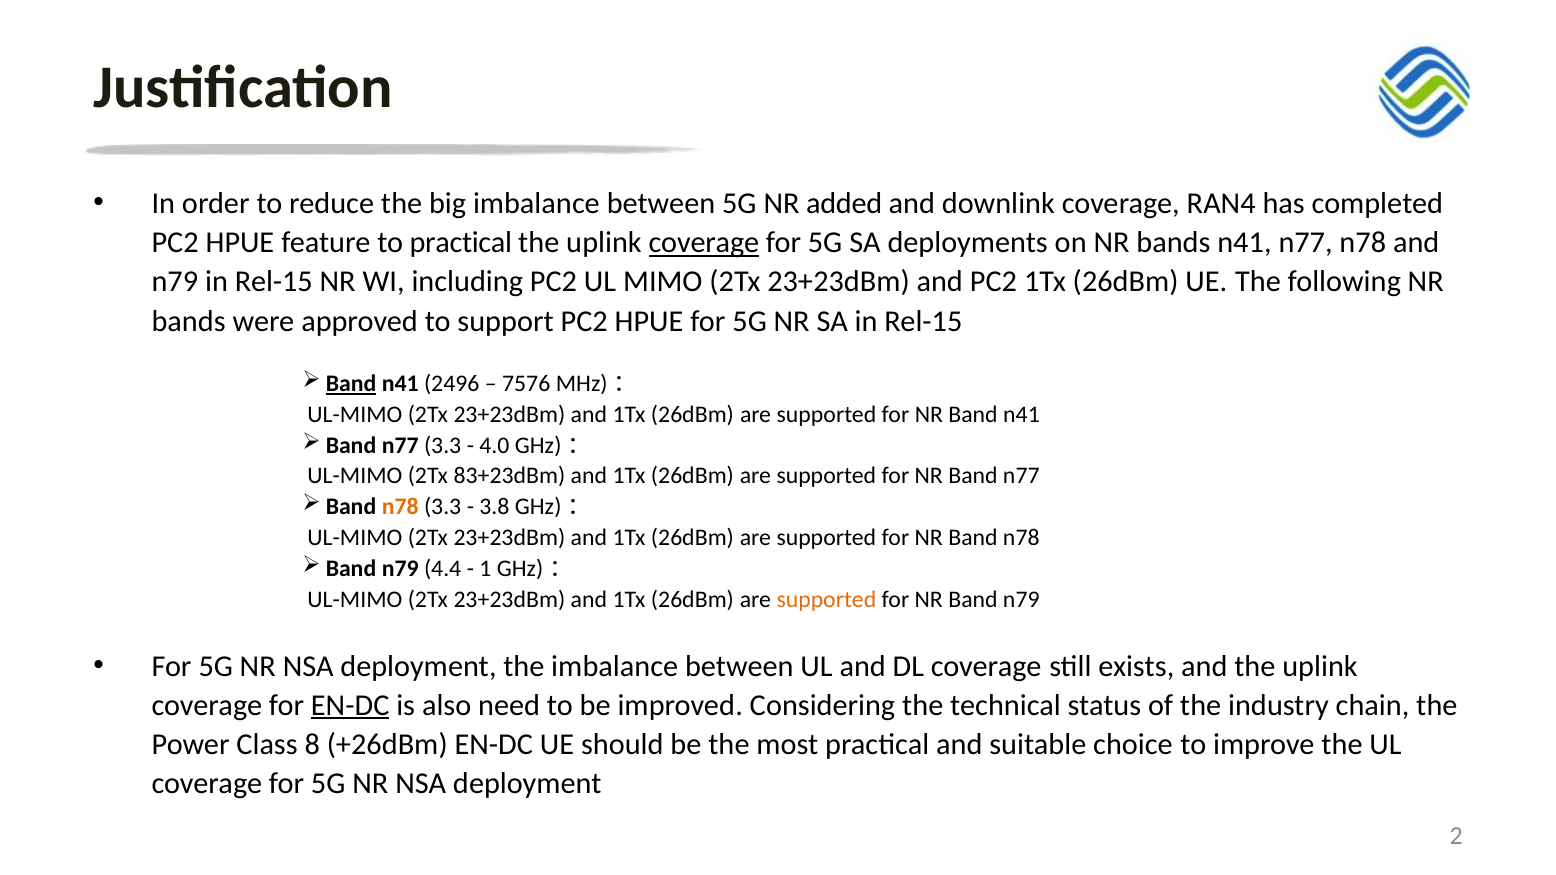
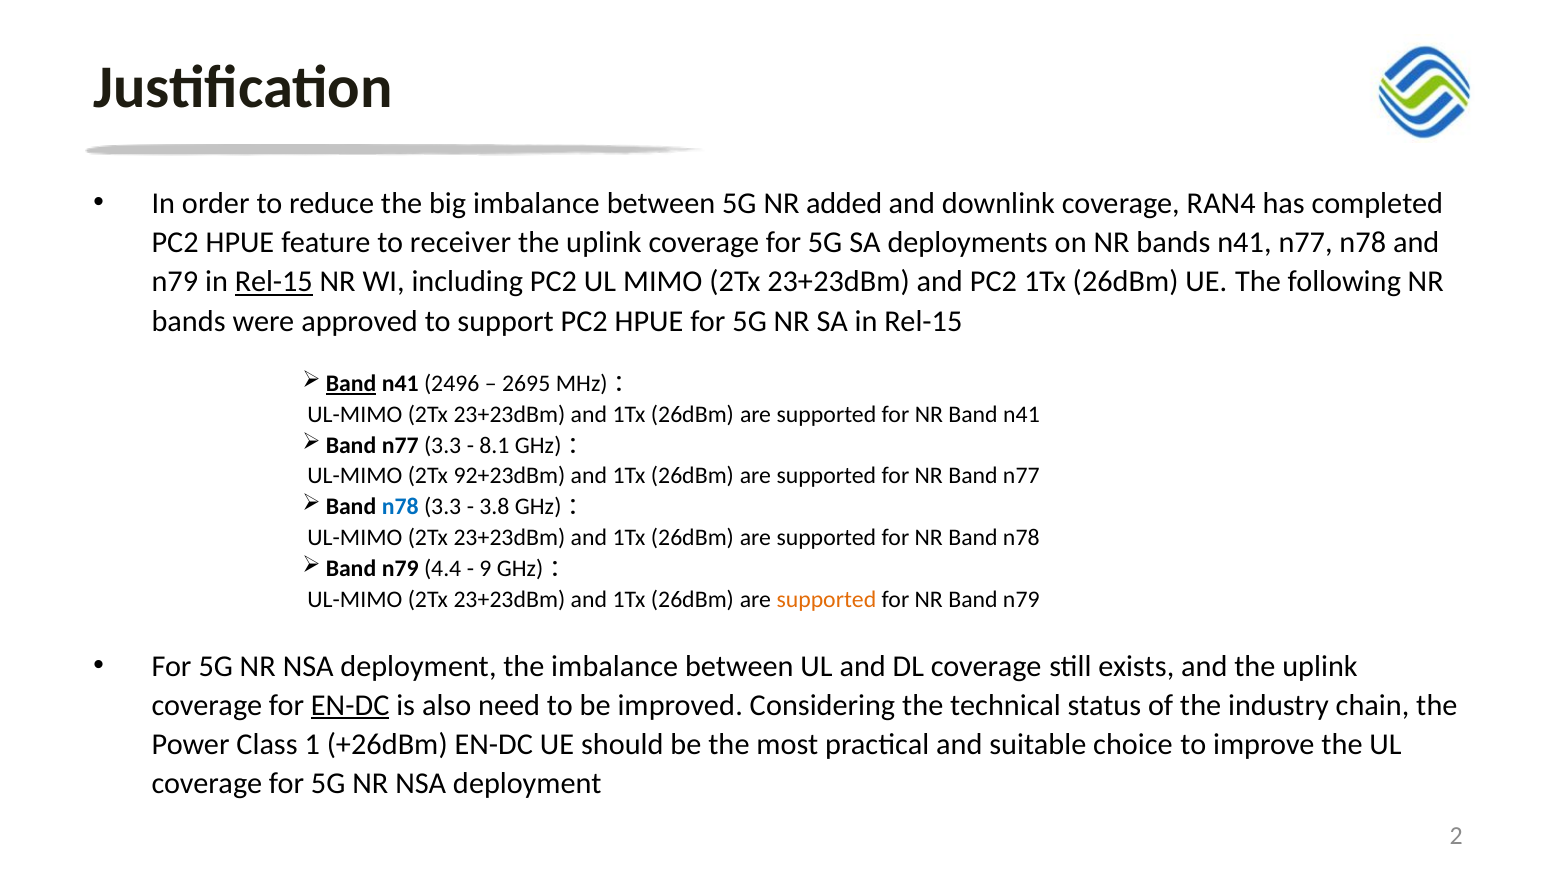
to practical: practical -> receiver
coverage at (704, 243) underline: present -> none
Rel-15 at (274, 282) underline: none -> present
7576: 7576 -> 2695
4.0: 4.0 -> 8.1
83+23dBm: 83+23dBm -> 92+23dBm
n78 at (400, 507) colour: orange -> blue
1: 1 -> 9
8: 8 -> 1
